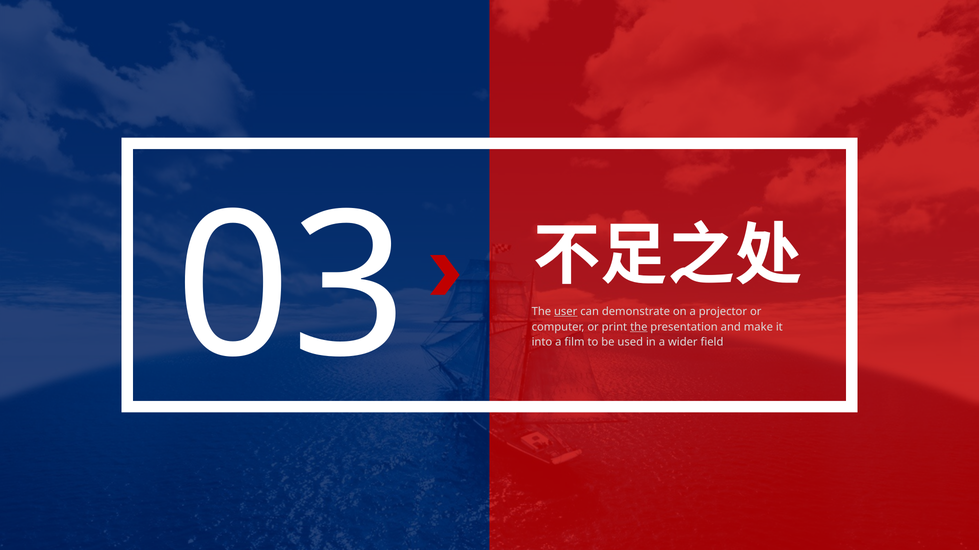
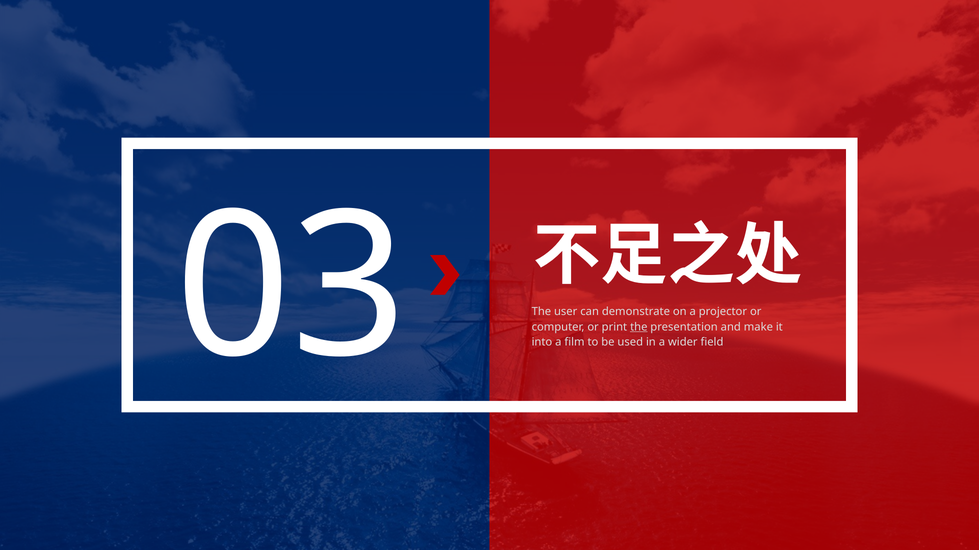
user underline: present -> none
